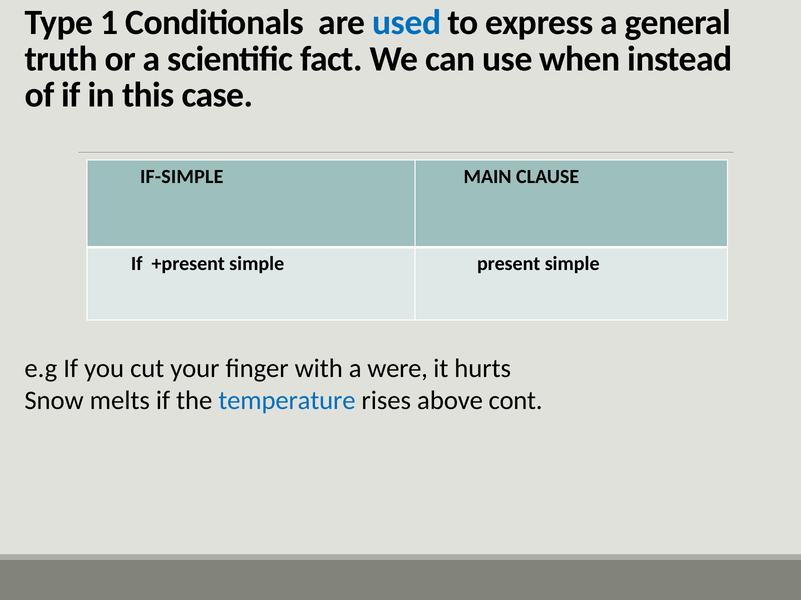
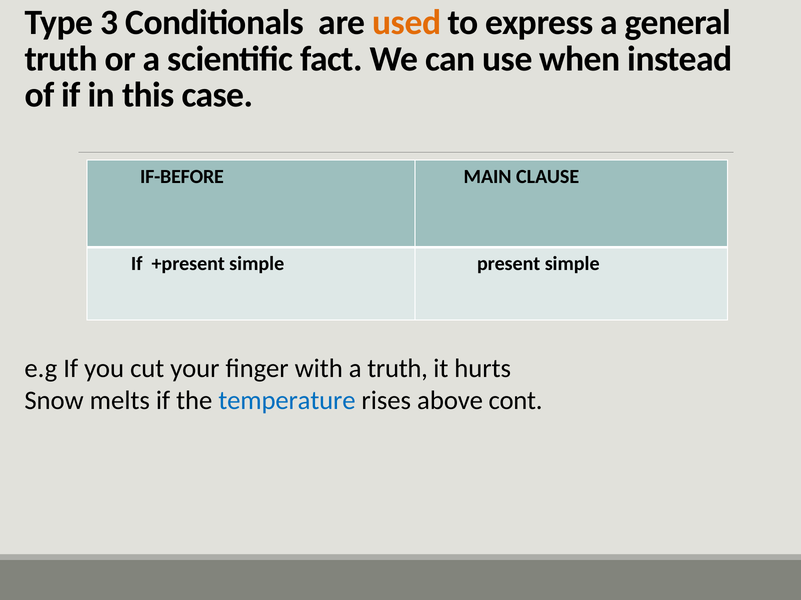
1: 1 -> 3
used colour: blue -> orange
IF-SIMPLE: IF-SIMPLE -> IF-BEFORE
a were: were -> truth
